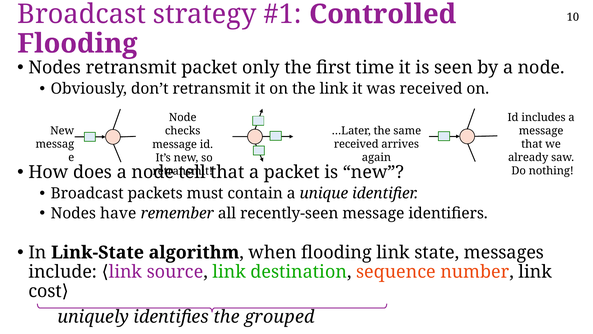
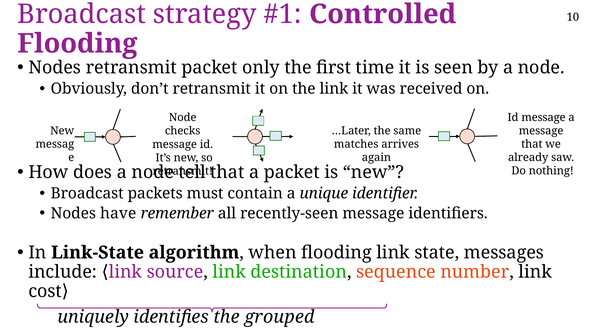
Id includes: includes -> message
received at (356, 144): received -> matches
